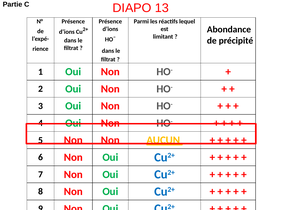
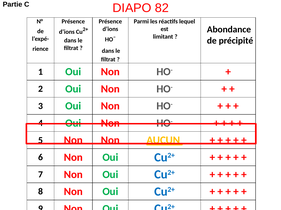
13: 13 -> 82
